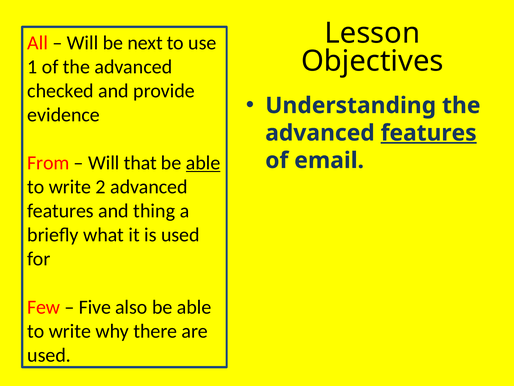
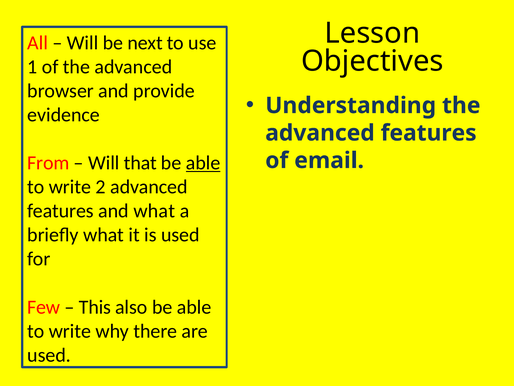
checked: checked -> browser
features at (429, 133) underline: present -> none
and thing: thing -> what
Five: Five -> This
